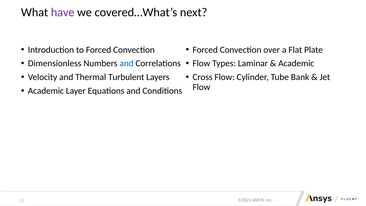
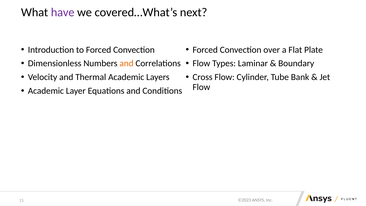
Academic at (296, 63): Academic -> Boundary
and at (126, 63) colour: blue -> orange
Thermal Turbulent: Turbulent -> Academic
